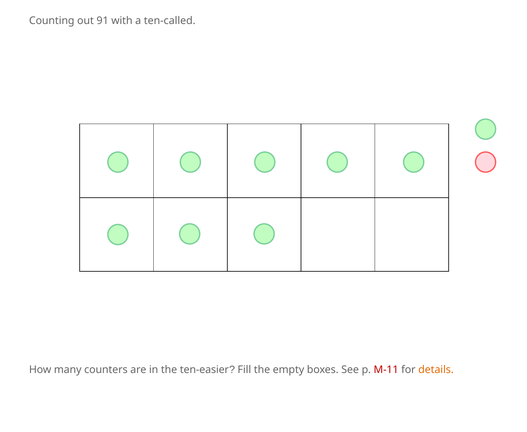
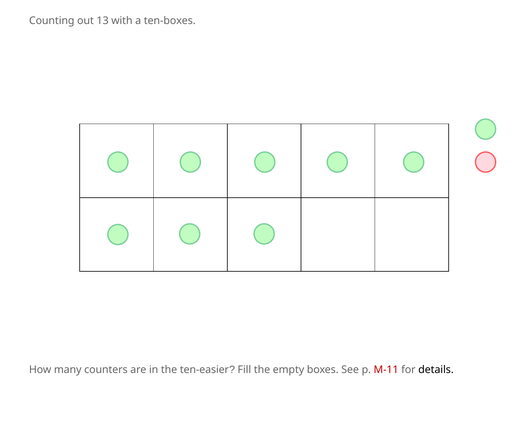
91: 91 -> 13
ten-called: ten-called -> ten-boxes
details colour: orange -> black
